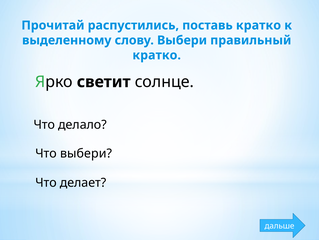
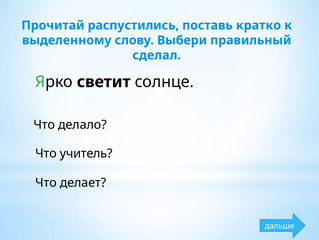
кратко at (157, 55): кратко -> сделал
Что выбери: выбери -> учитель
